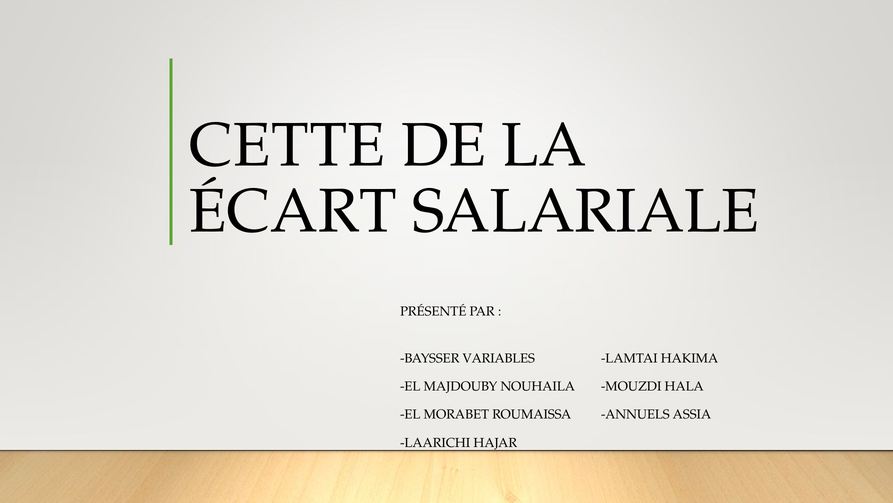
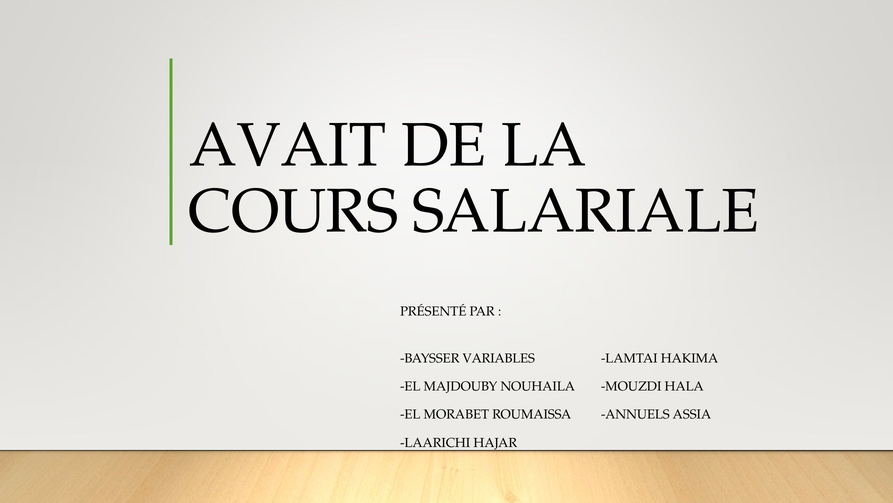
CETTE: CETTE -> AVAIT
ÉCART: ÉCART -> COURS
